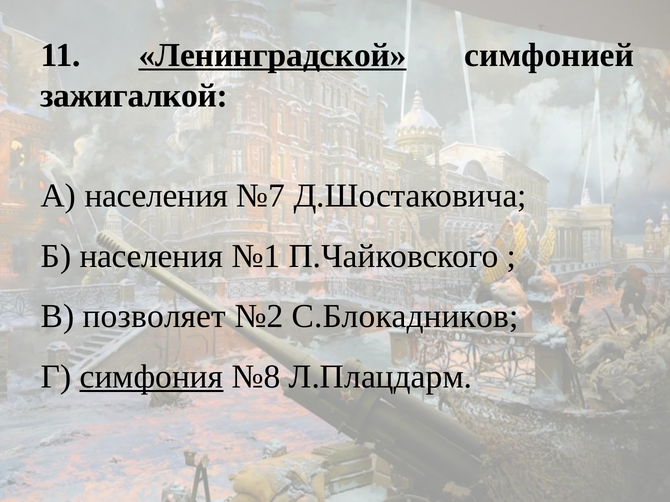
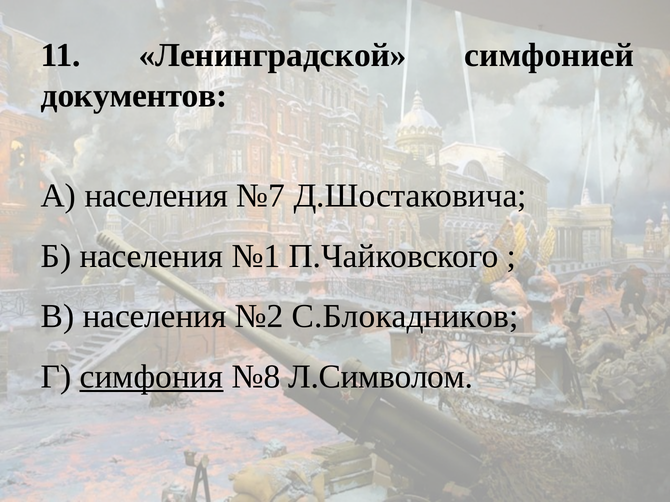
Ленинградской underline: present -> none
зажигалкой: зажигалкой -> документов
В позволяет: позволяет -> населения
Л.Плацдарм: Л.Плацдарм -> Л.Символом
